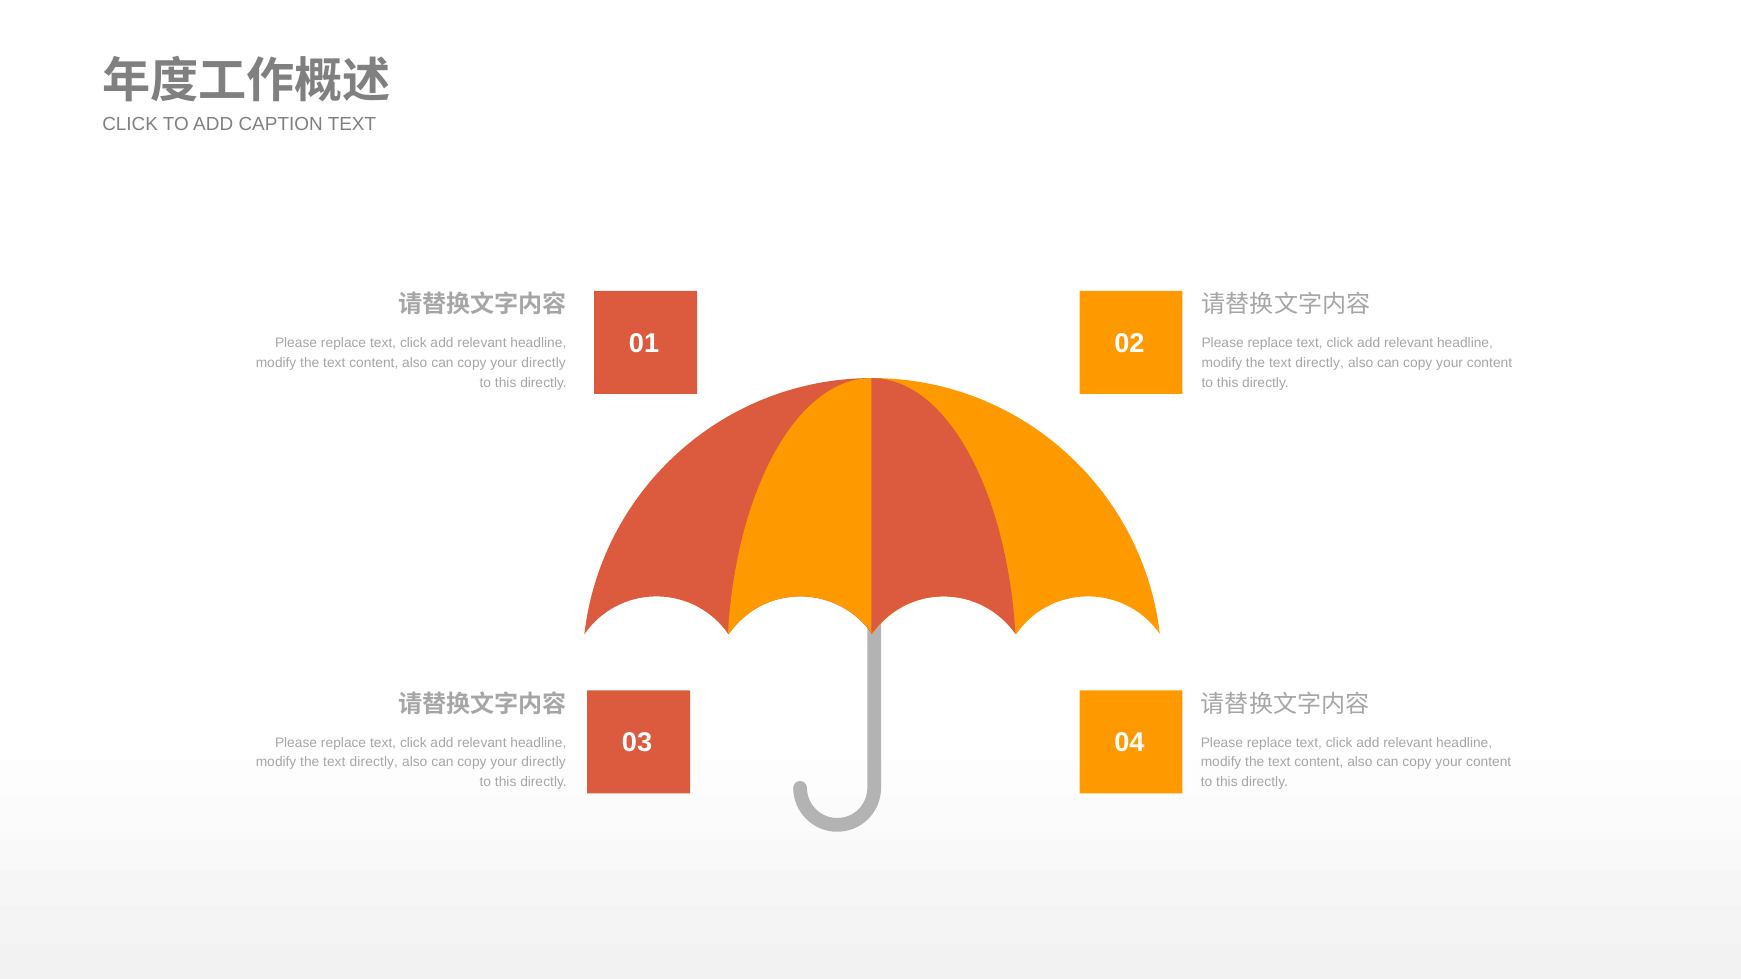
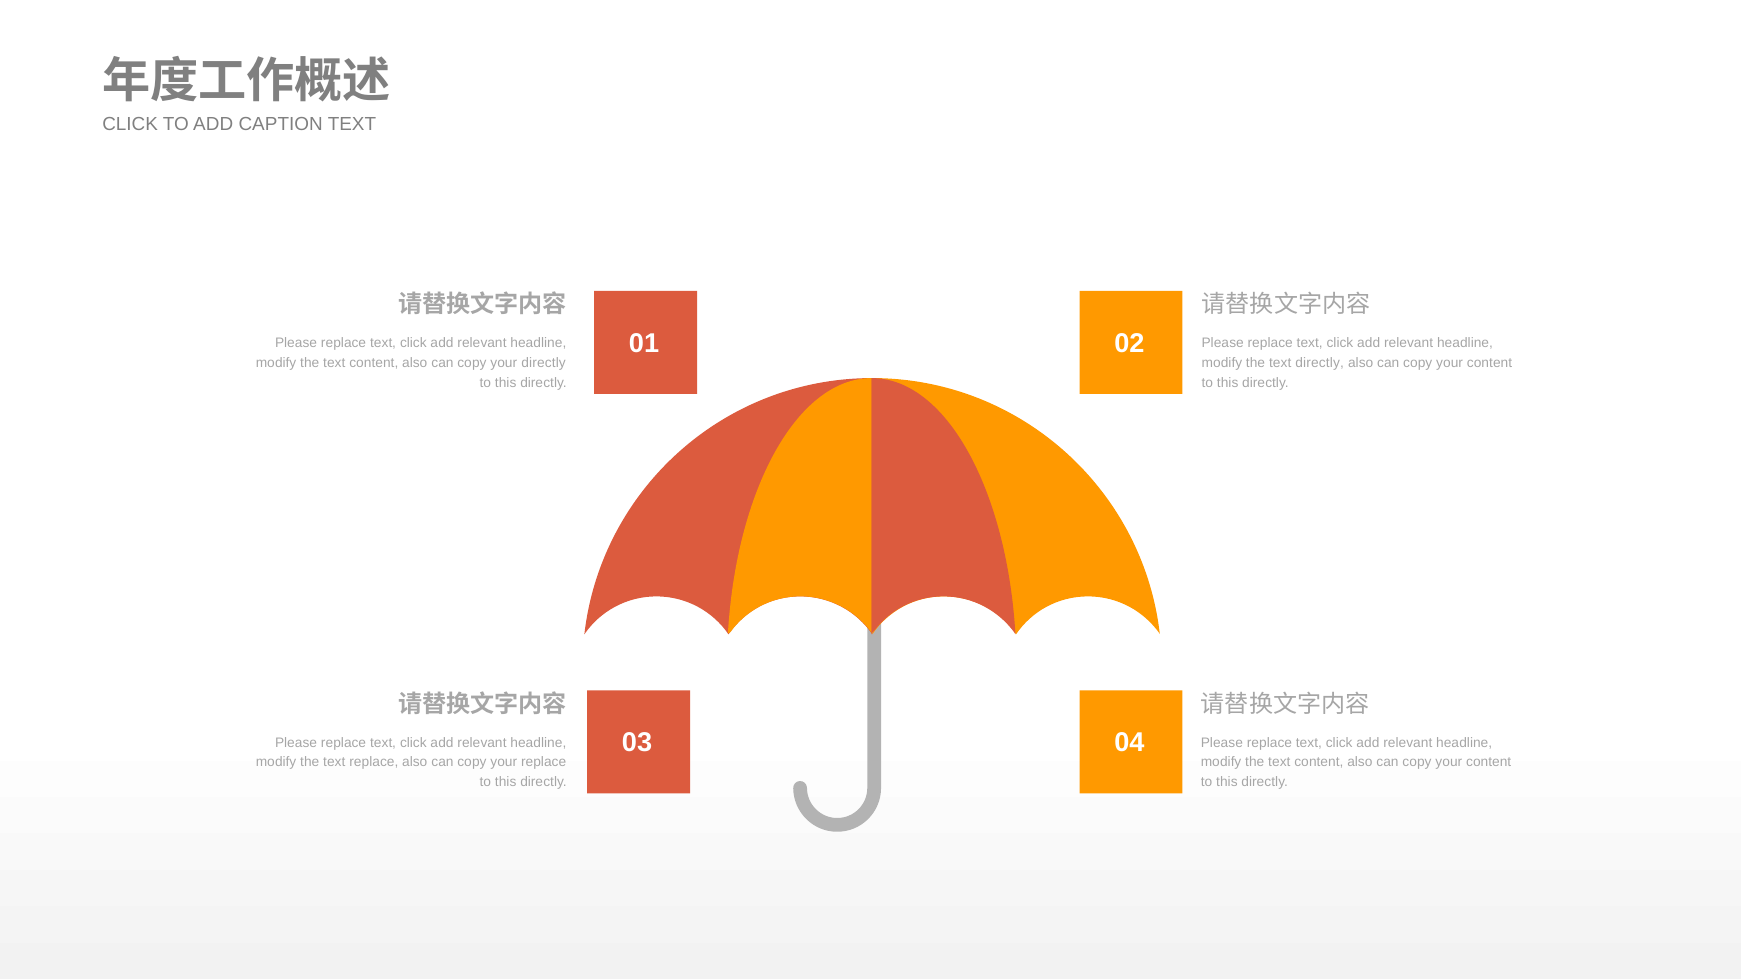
directly at (374, 763): directly -> replace
directly at (544, 763): directly -> replace
